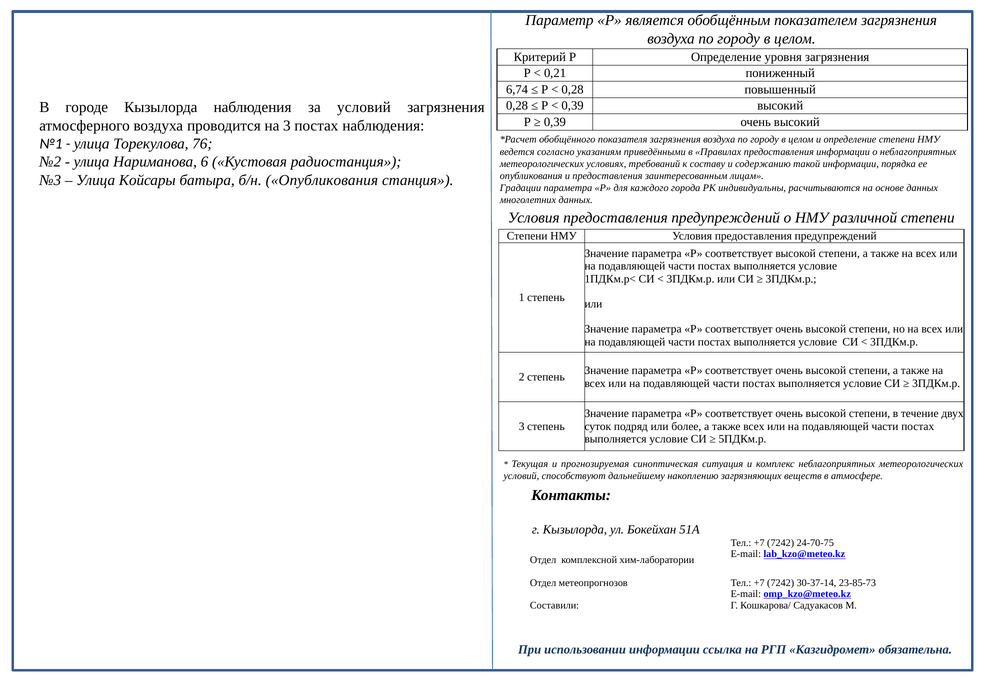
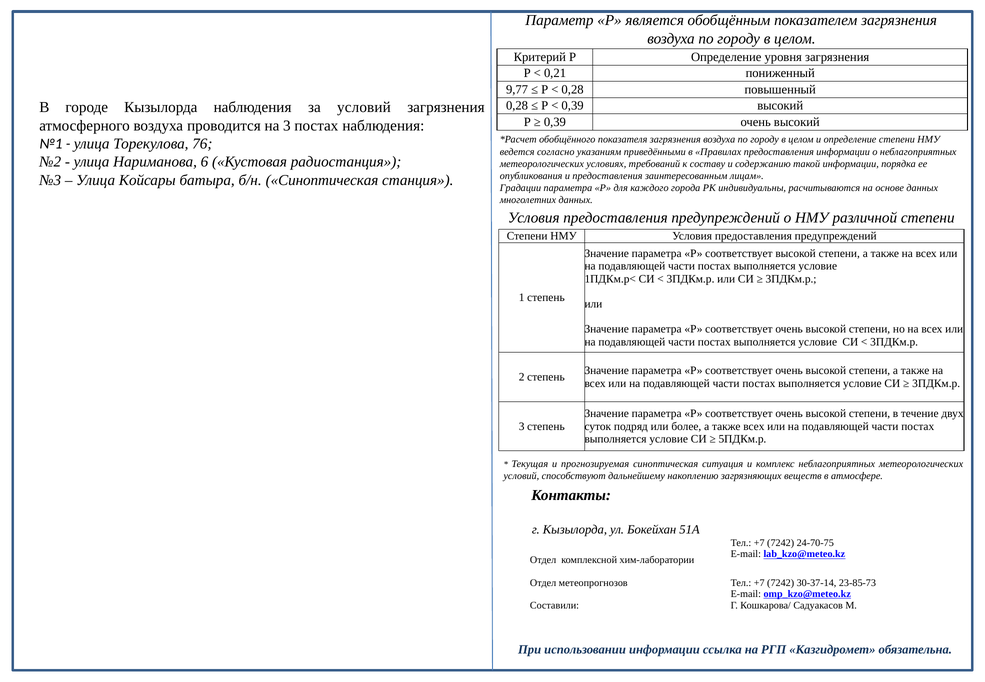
6,74: 6,74 -> 9,77
б/н Опубликования: Опубликования -> Синоптическая
